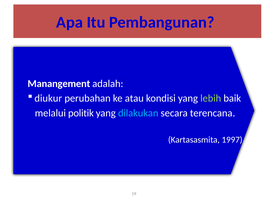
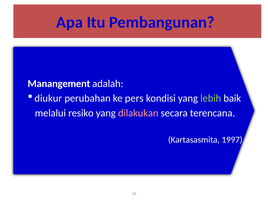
atau: atau -> pers
politik: politik -> resiko
dilakukan colour: light blue -> pink
